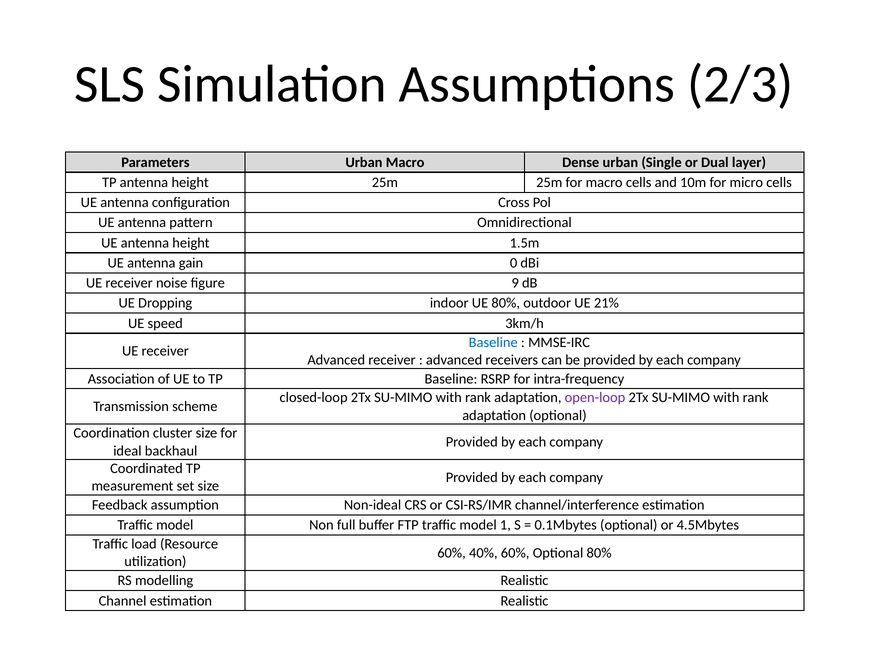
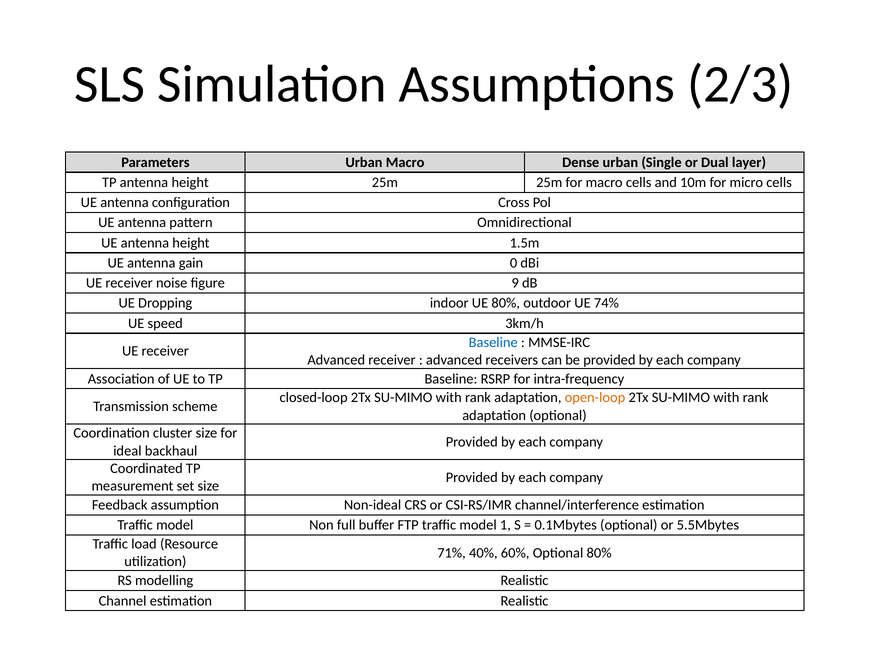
21%: 21% -> 74%
open-loop colour: purple -> orange
4.5Mbytes: 4.5Mbytes -> 5.5Mbytes
60% at (452, 553): 60% -> 71%
